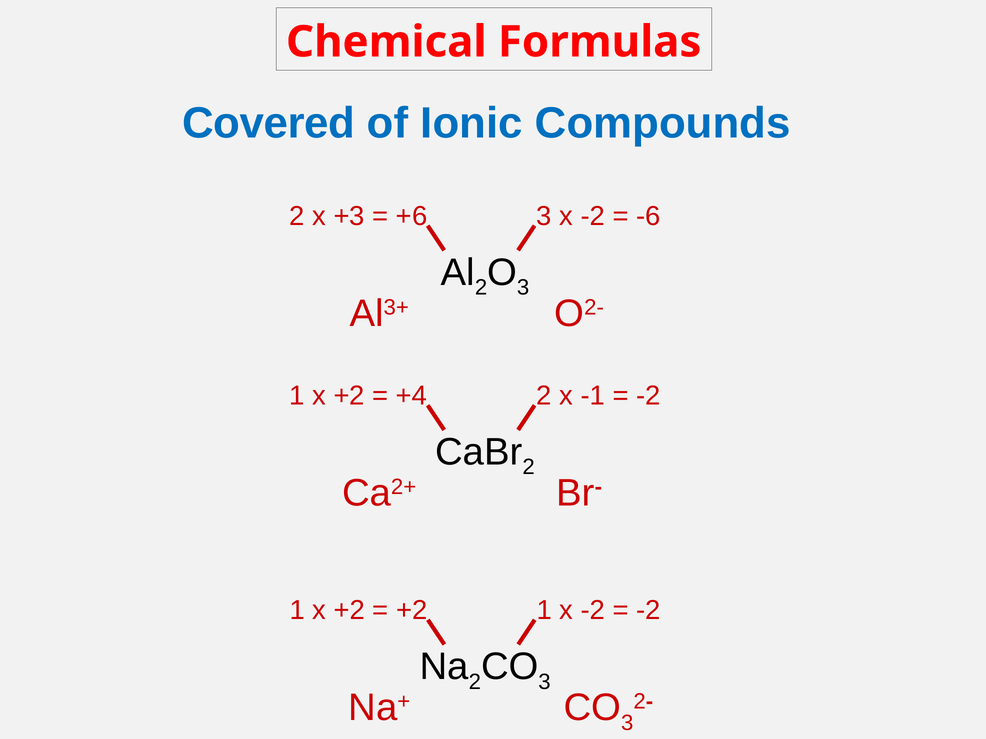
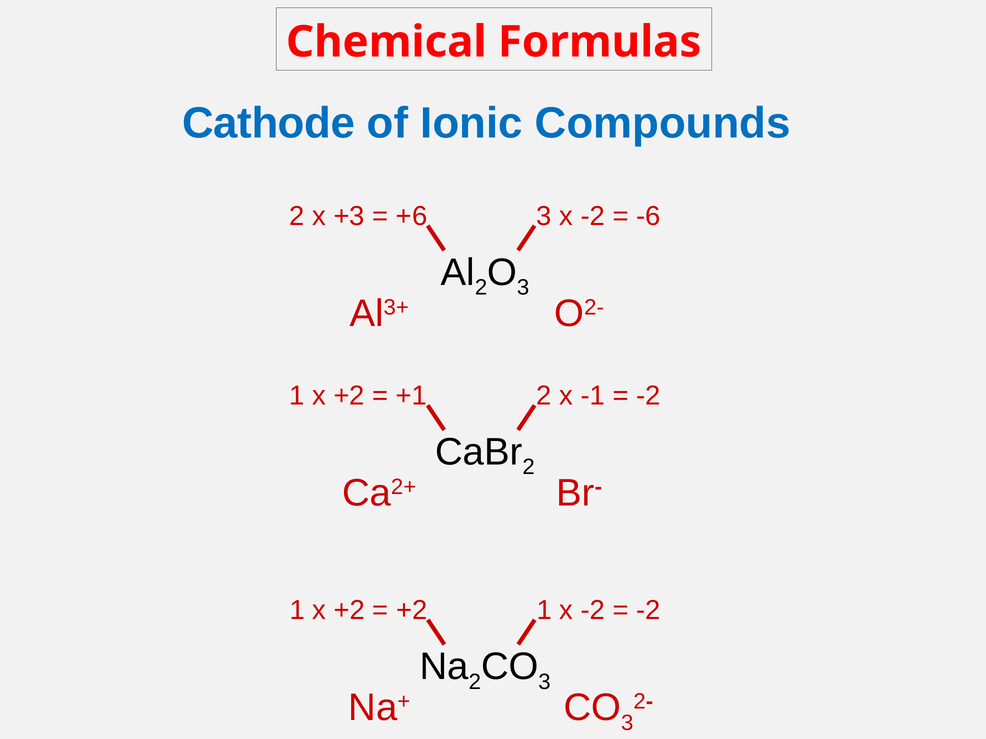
Covered: Covered -> Cathode
+4: +4 -> +1
